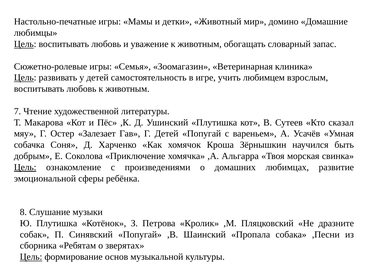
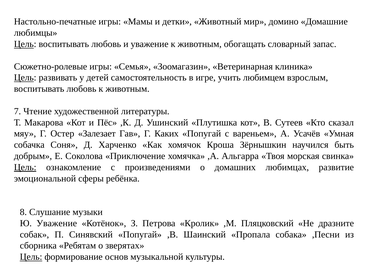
Г Детей: Детей -> Каких
Ю Плутишка: Плутишка -> Уважение
